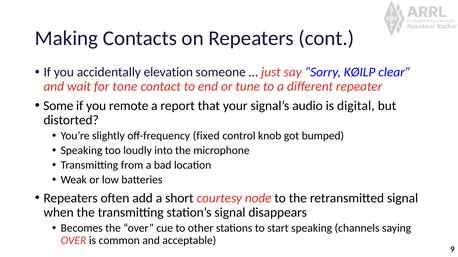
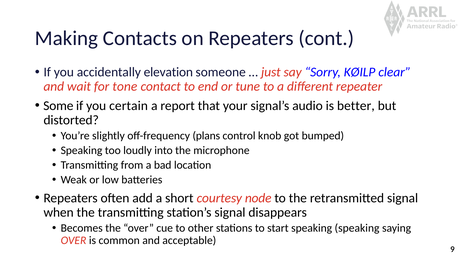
remote: remote -> certain
digital: digital -> better
fixed: fixed -> plans
speaking channels: channels -> speaking
